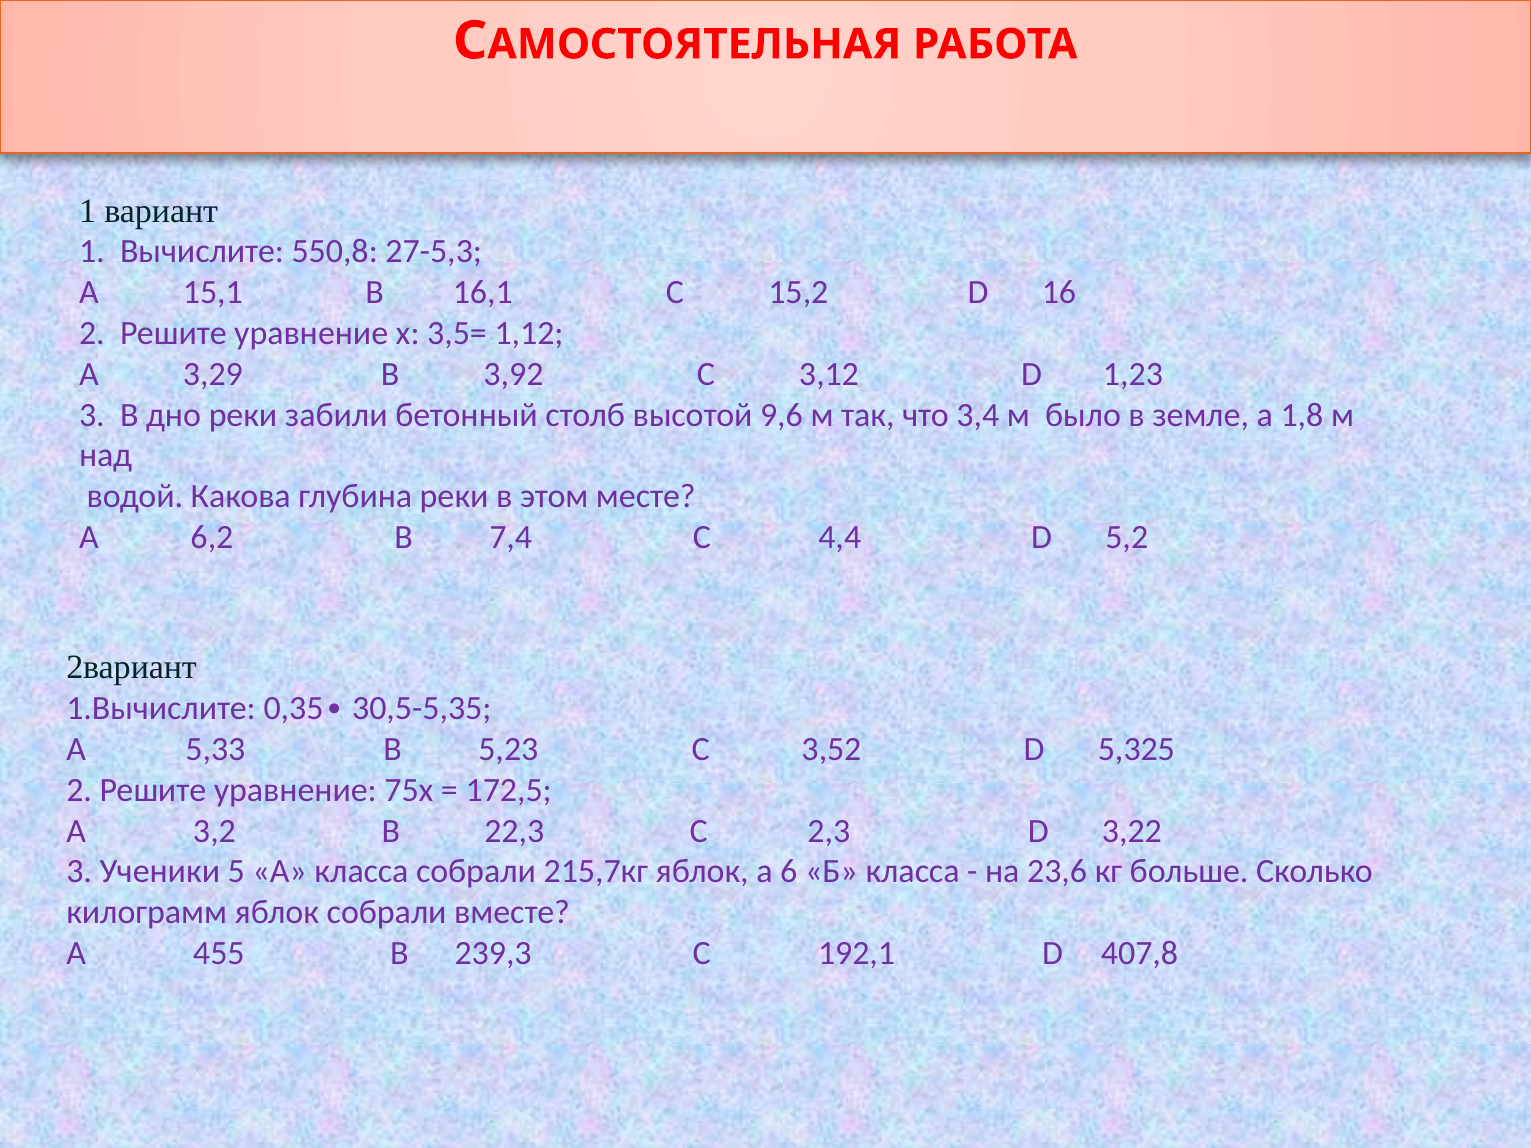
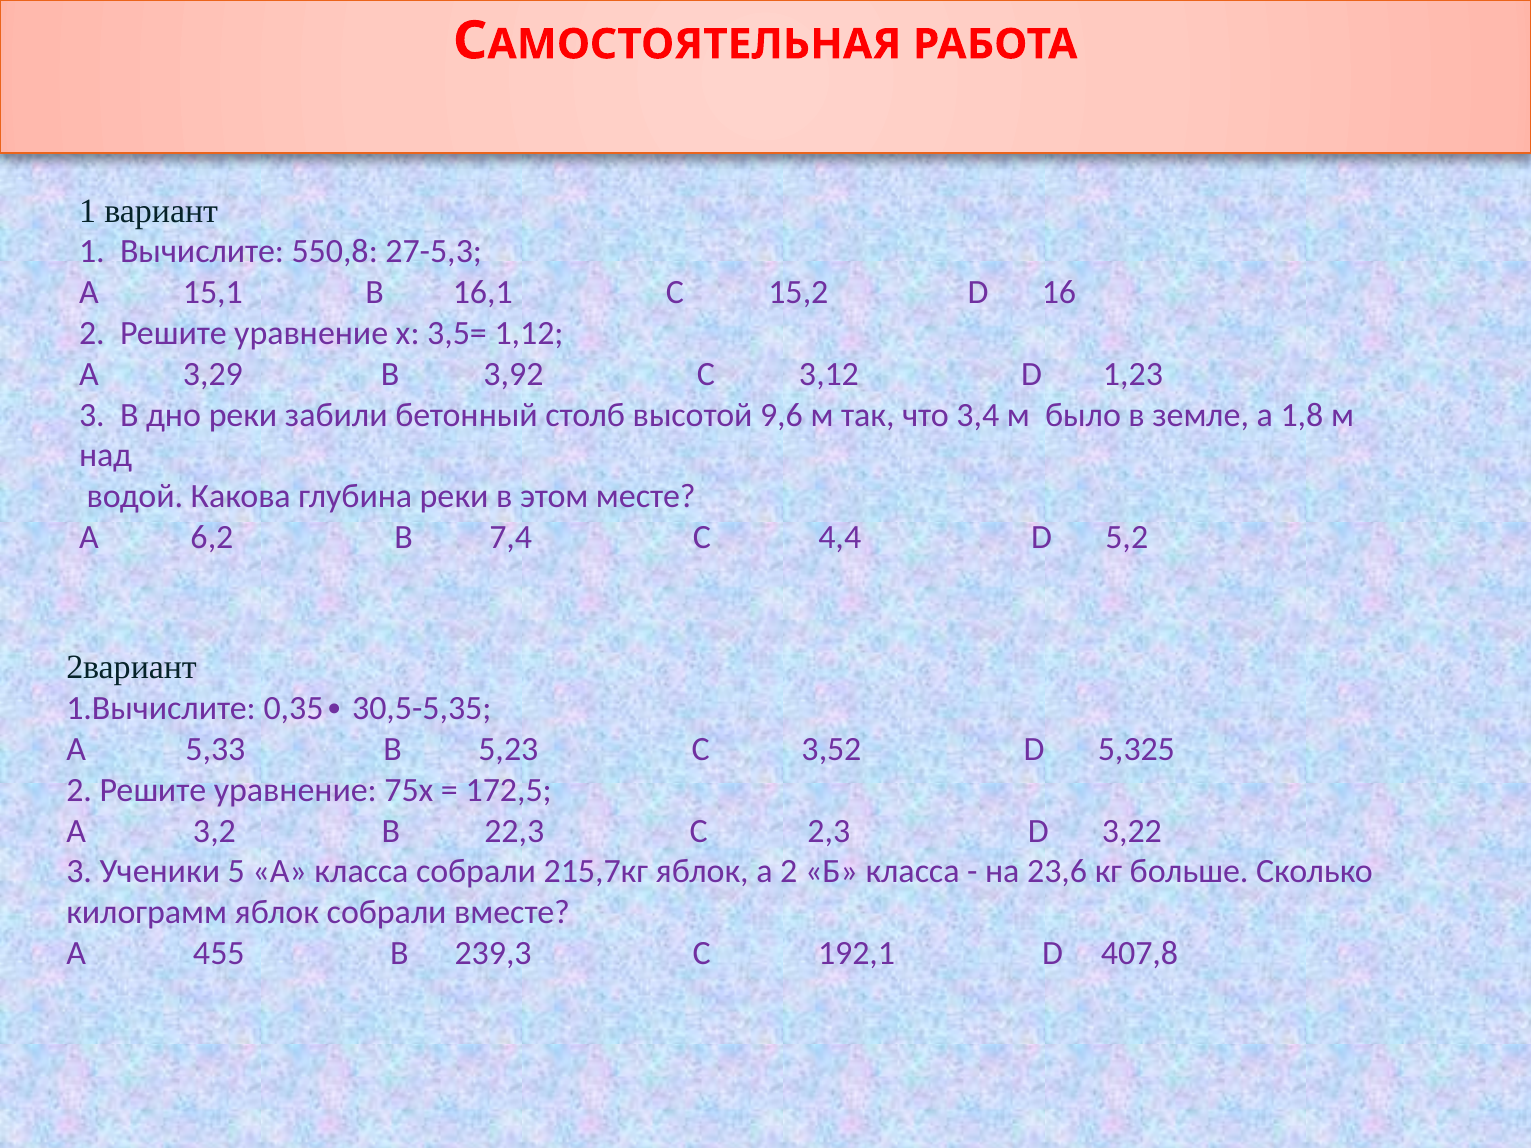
а 6: 6 -> 2
